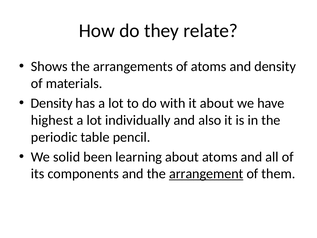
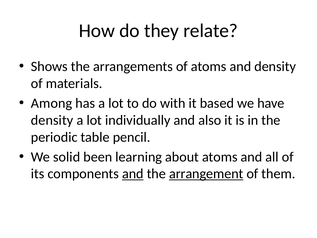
Density at (52, 103): Density -> Among
it about: about -> based
highest at (52, 120): highest -> density
and at (133, 174) underline: none -> present
